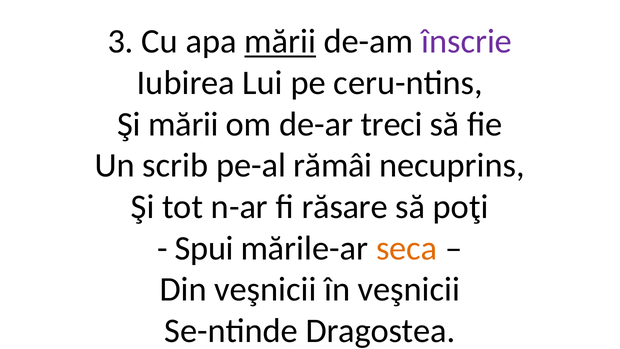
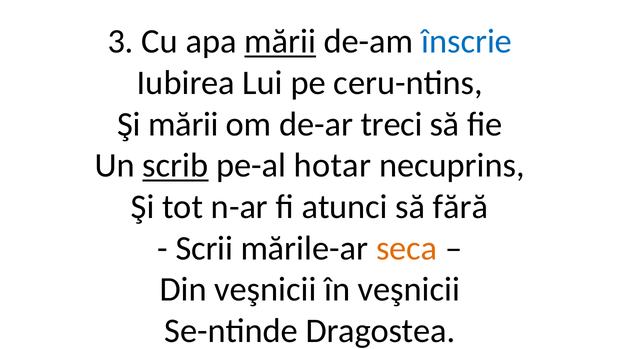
înscrie colour: purple -> blue
scrib underline: none -> present
rămâi: rămâi -> hotar
răsare: răsare -> atunci
poţi: poţi -> fără
Spui: Spui -> Scrii
